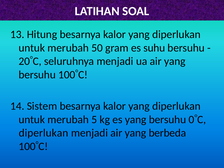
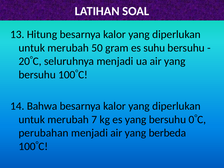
Sistem: Sistem -> Bahwa
5: 5 -> 7
diperlukan at (44, 133): diperlukan -> perubahan
